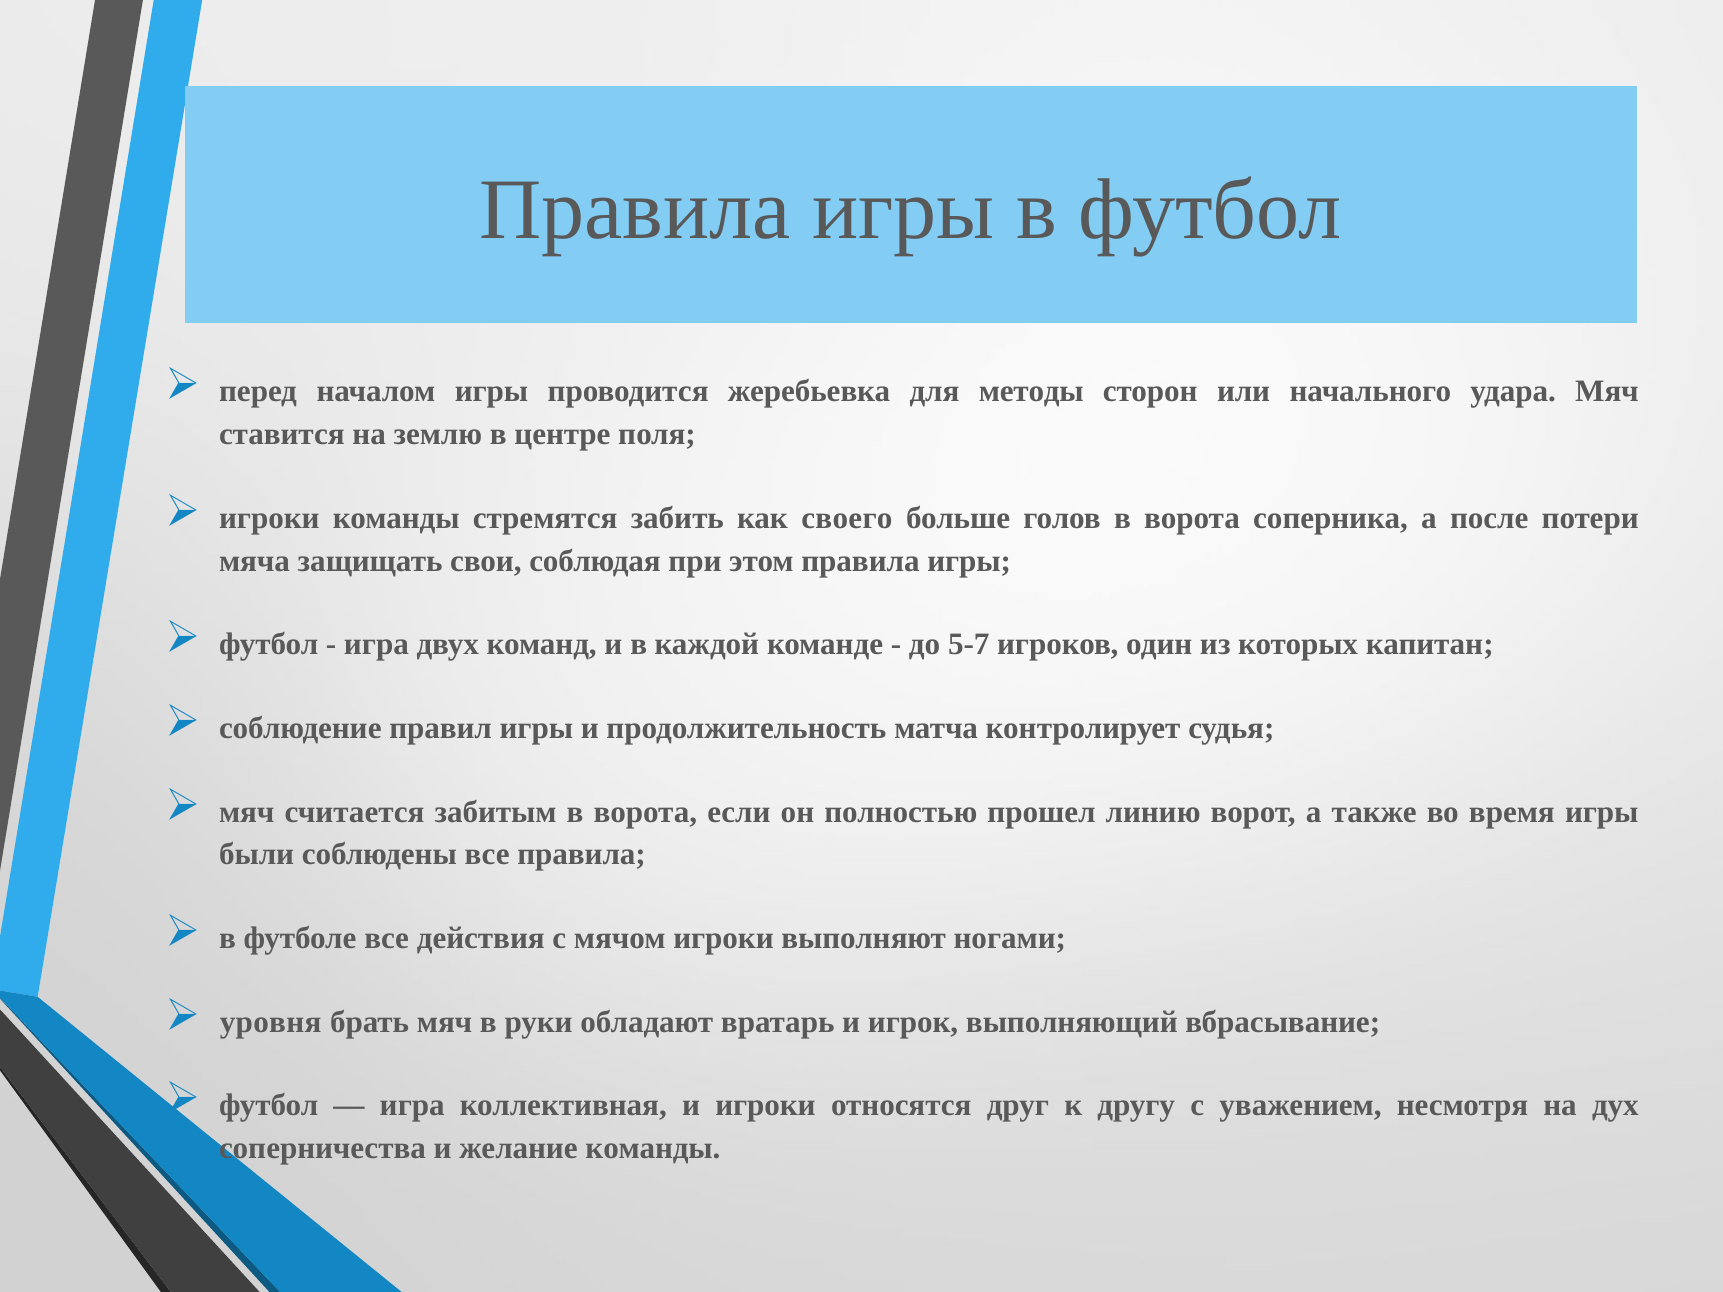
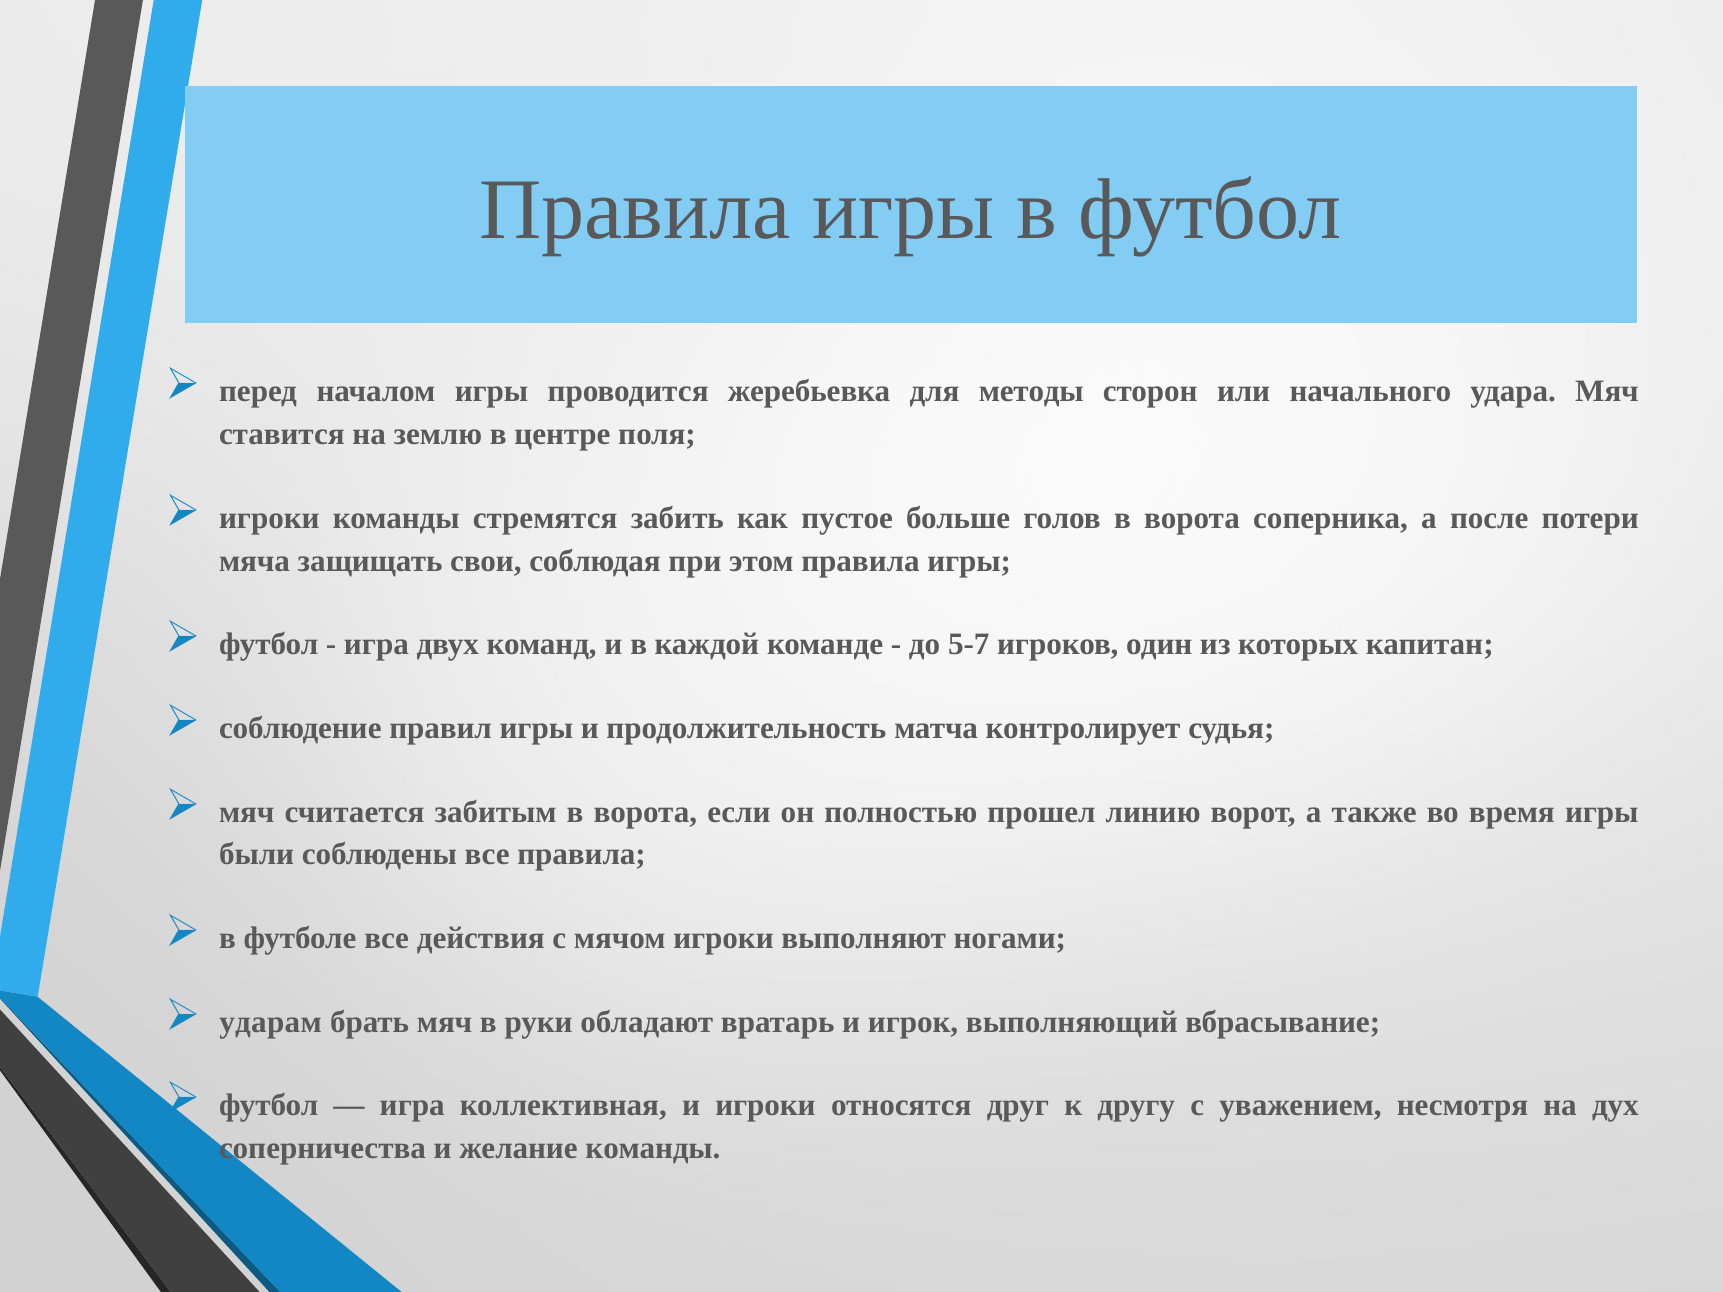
своего: своего -> пустое
уровня: уровня -> ударам
